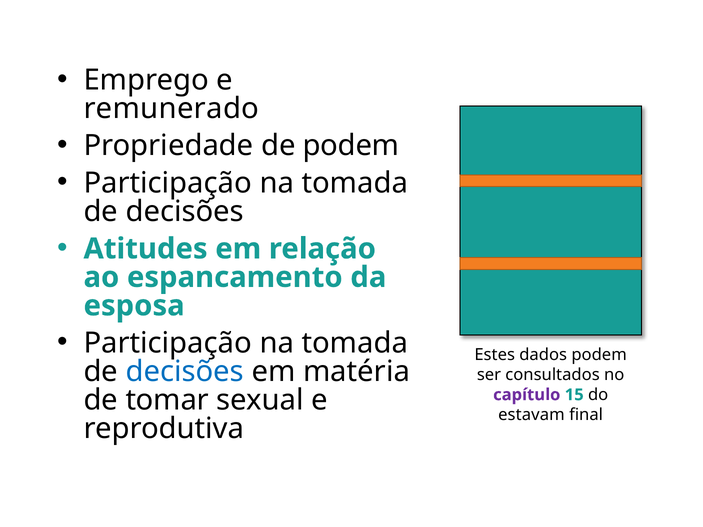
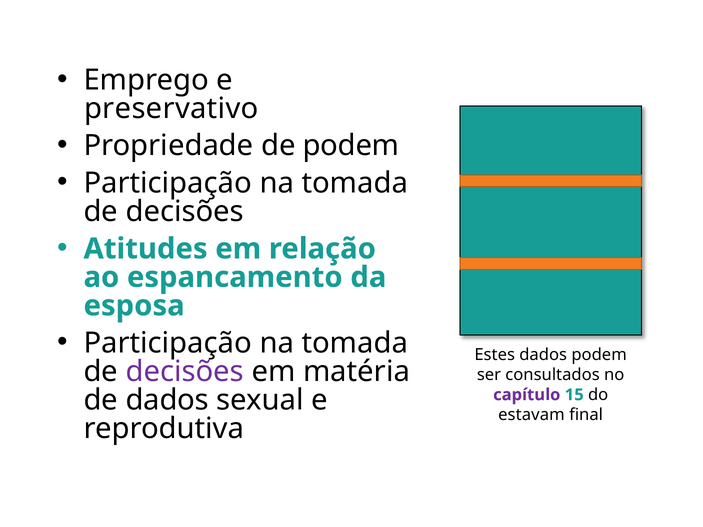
remunerado: remunerado -> preservativo
decisões at (185, 372) colour: blue -> purple
de tomar: tomar -> dados
